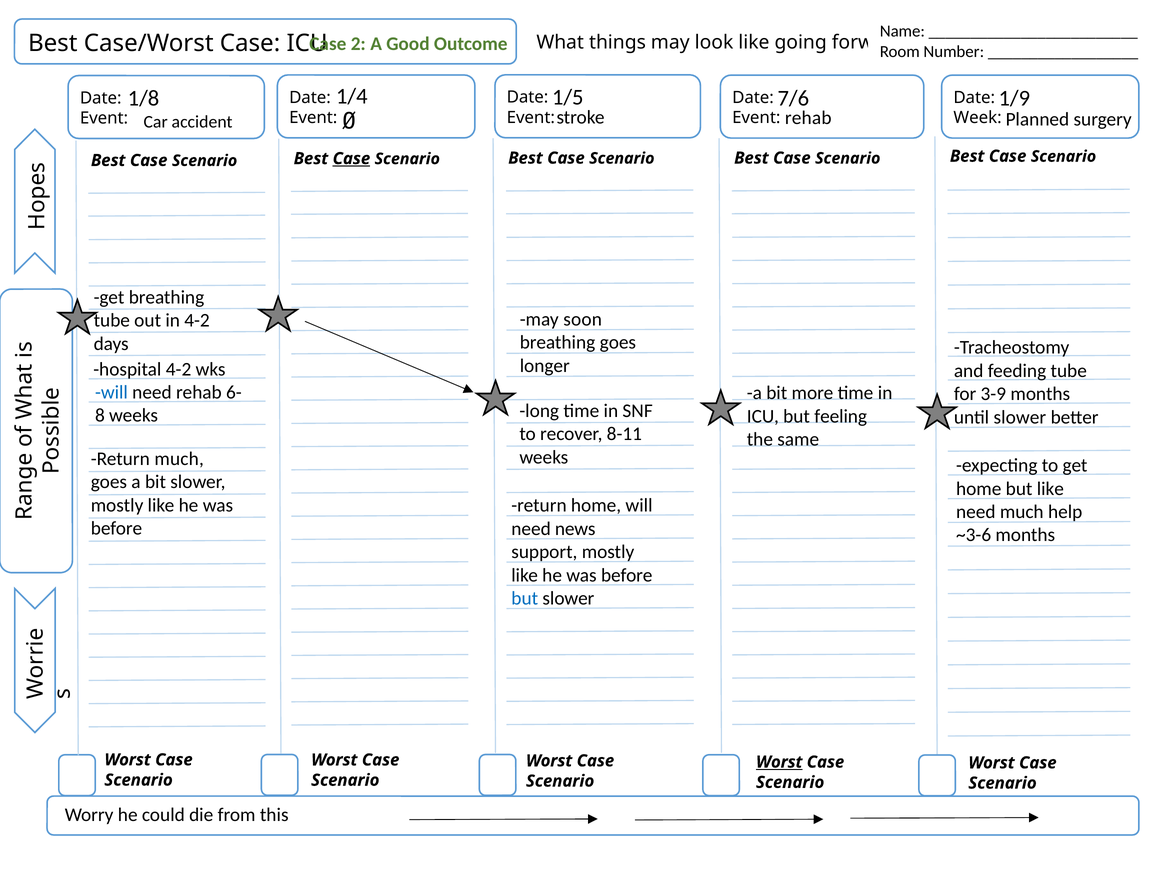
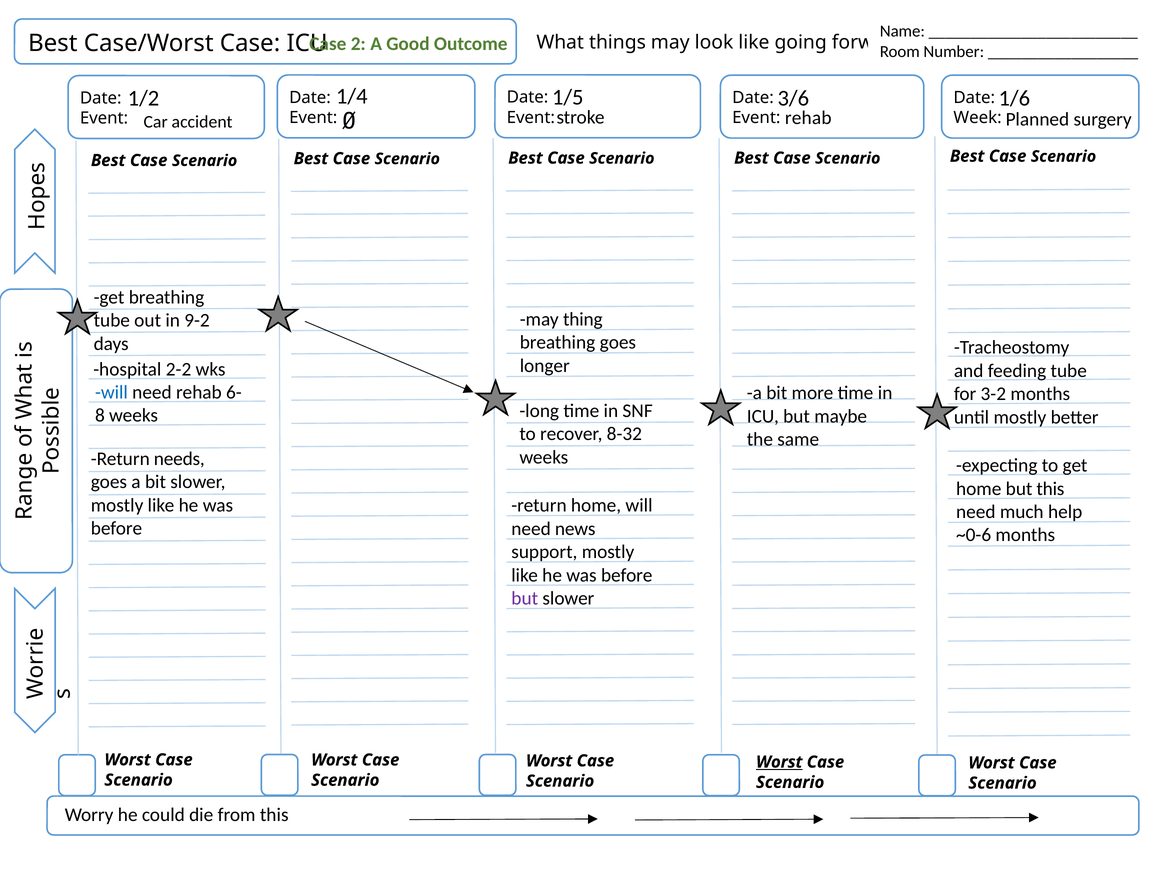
1/9: 1/9 -> 1/6
1/8: 1/8 -> 1/2
7/6: 7/6 -> 3/6
Case at (351, 159) underline: present -> none
soon: soon -> thing
in 4-2: 4-2 -> 9-2
hospital 4-2: 4-2 -> 2-2
3-9: 3-9 -> 3-2
feeling: feeling -> maybe
until slower: slower -> mostly
8-11: 8-11 -> 8-32
Return much: much -> needs
but like: like -> this
~3-6: ~3-6 -> ~0-6
but at (525, 598) colour: blue -> purple
